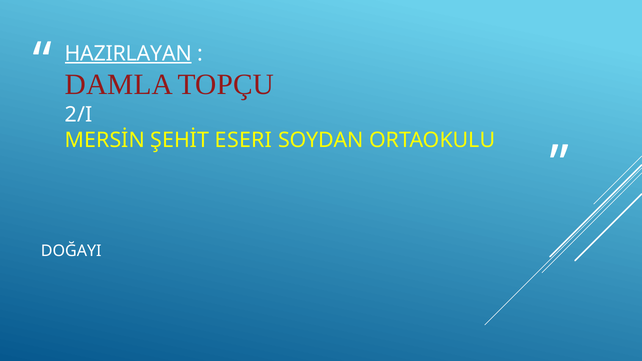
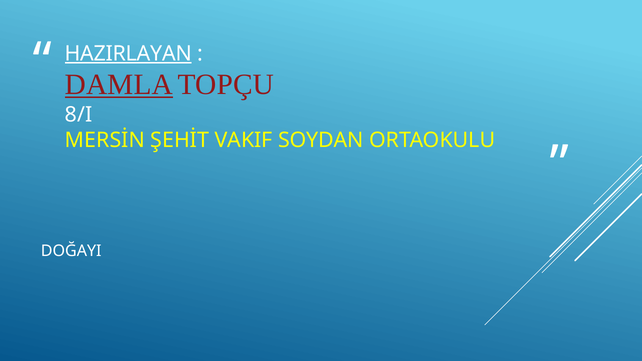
DAMLA underline: none -> present
2/I: 2/I -> 8/I
ESERI: ESERI -> VAKIF
